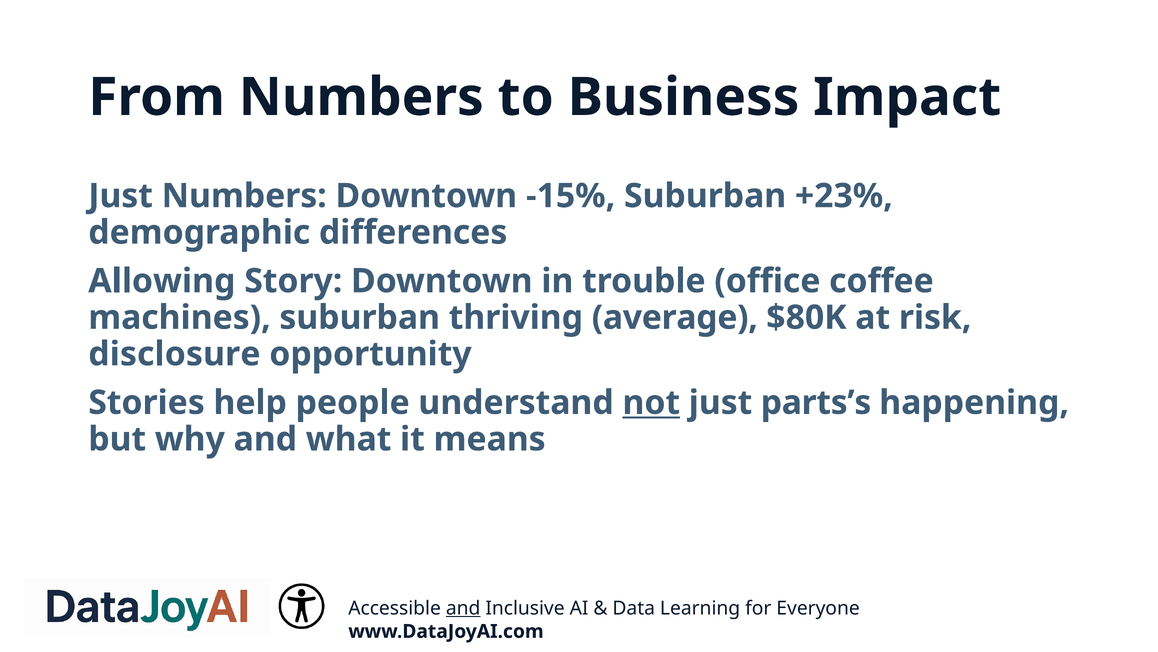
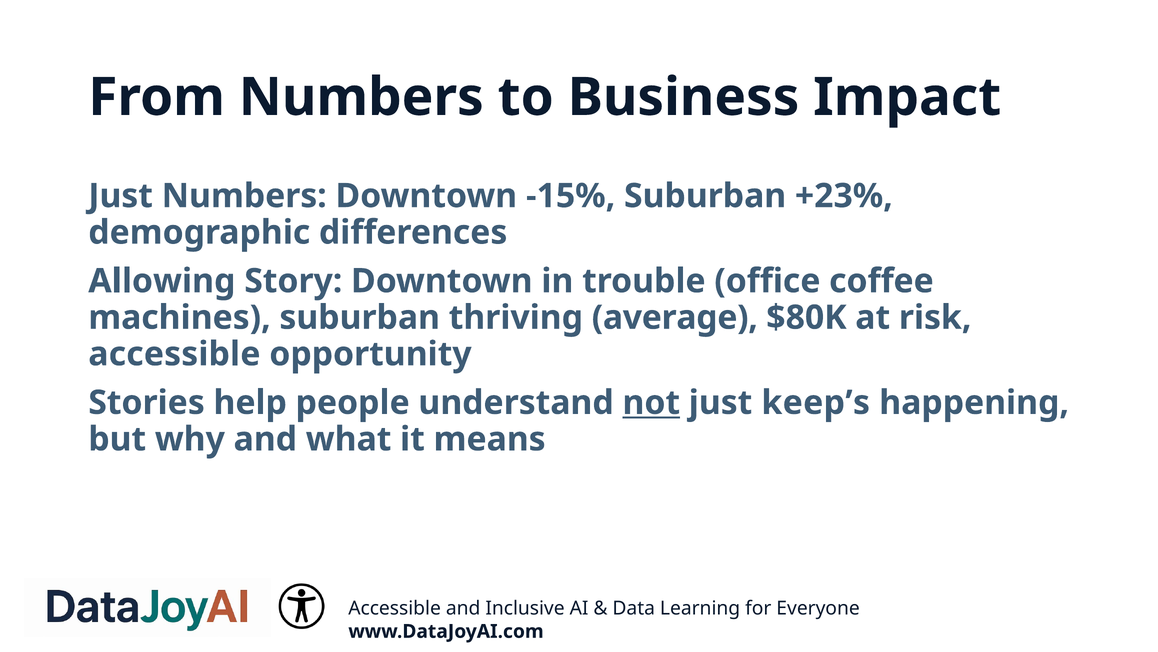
disclosure at (174, 354): disclosure -> accessible
parts’s: parts’s -> keep’s
and at (463, 608) underline: present -> none
